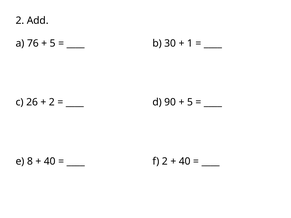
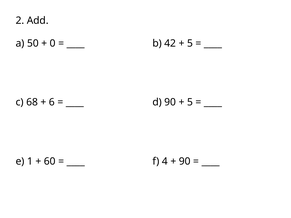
76: 76 -> 50
5 at (53, 43): 5 -> 0
30: 30 -> 42
1 at (190, 43): 1 -> 5
26: 26 -> 68
2 at (52, 102): 2 -> 6
8: 8 -> 1
40 at (50, 162): 40 -> 60
f 2: 2 -> 4
40 at (185, 162): 40 -> 90
